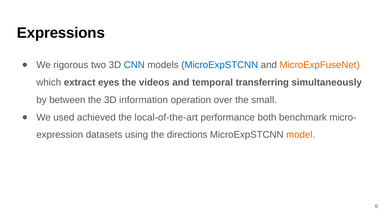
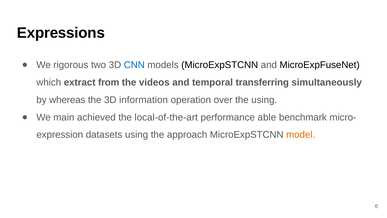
MicroExpSTCNN at (220, 65) colour: blue -> black
MicroExpFuseNet colour: orange -> black
eyes: eyes -> from
between: between -> whereas
the small: small -> using
used: used -> main
both: both -> able
directions: directions -> approach
